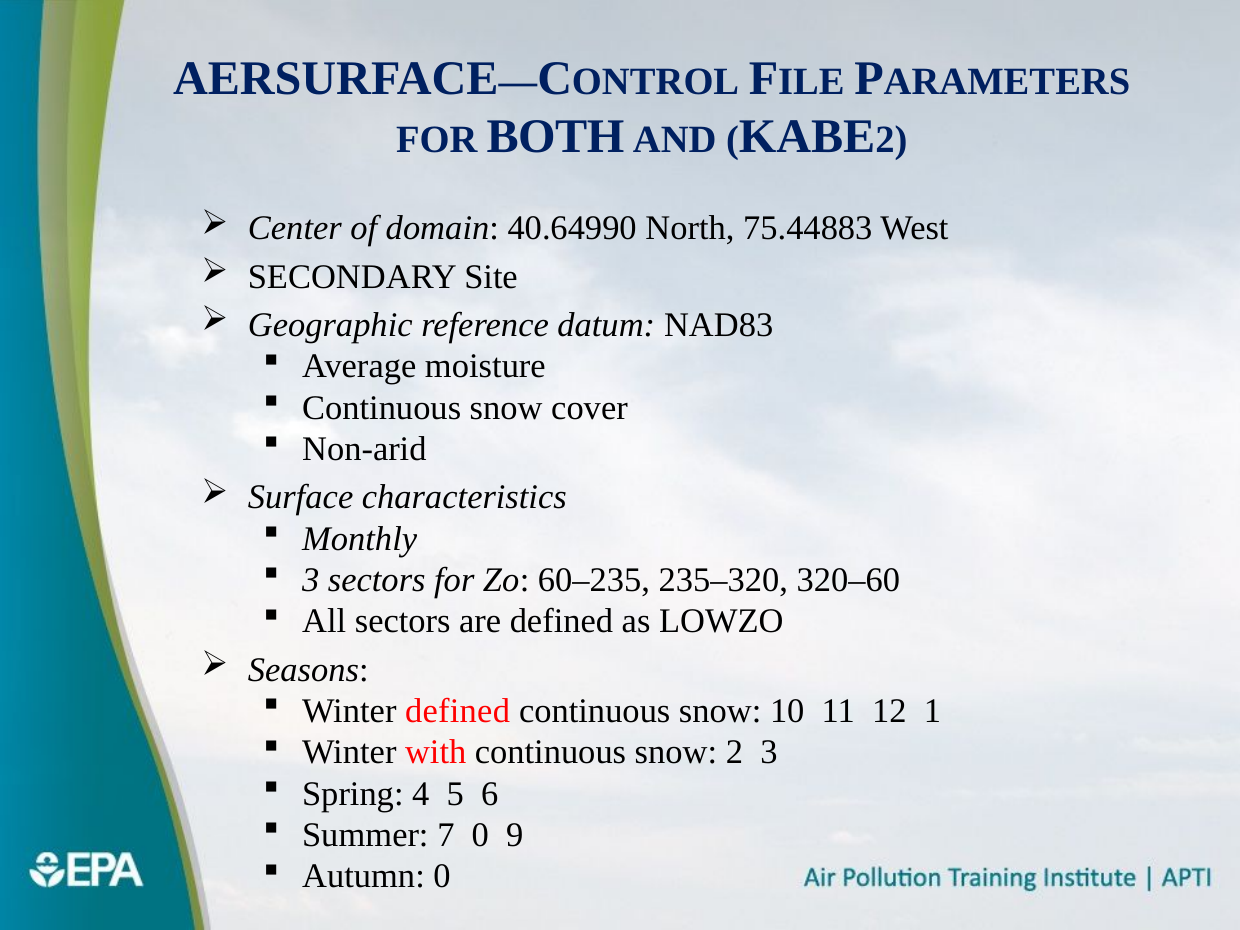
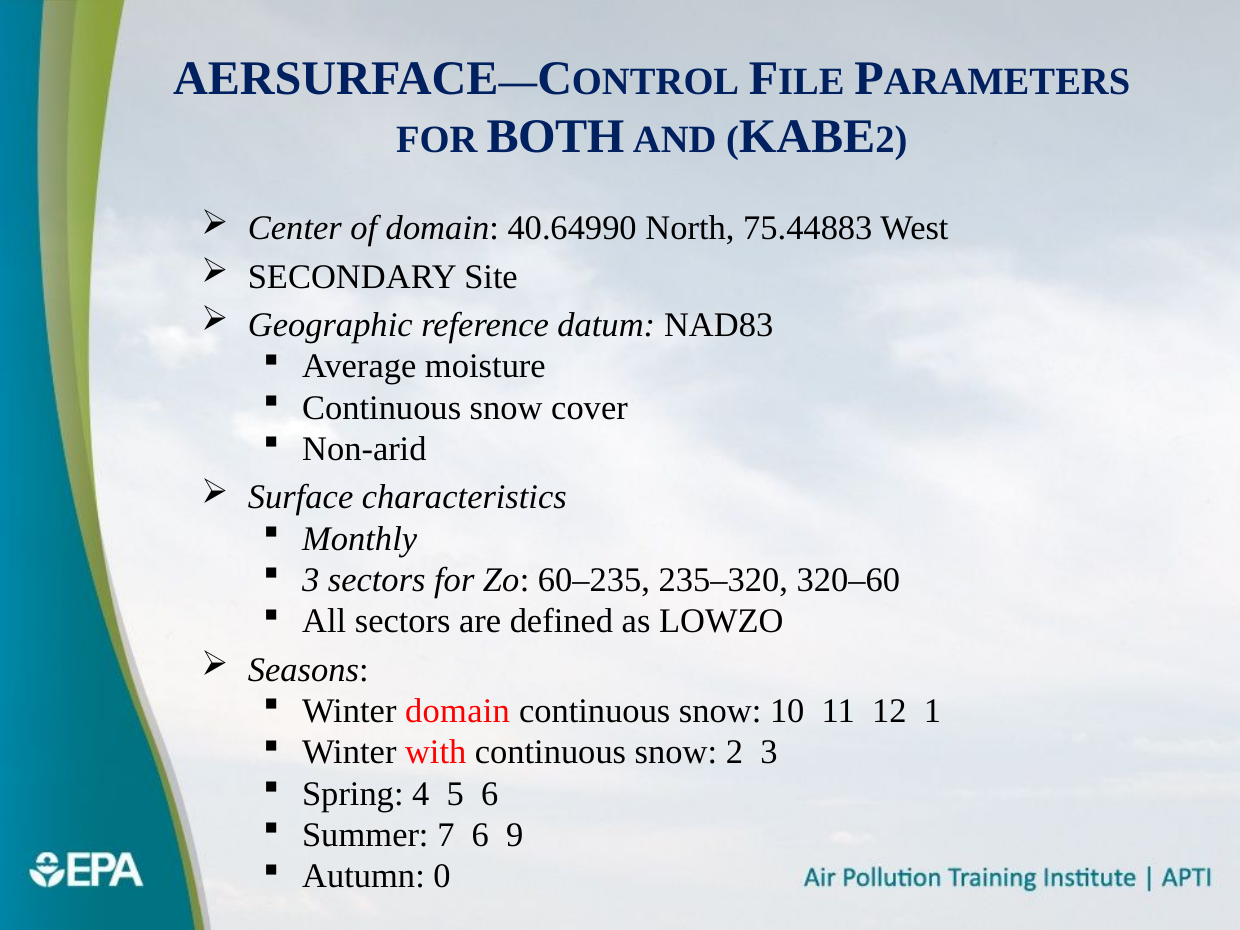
Winter defined: defined -> domain
7 0: 0 -> 6
